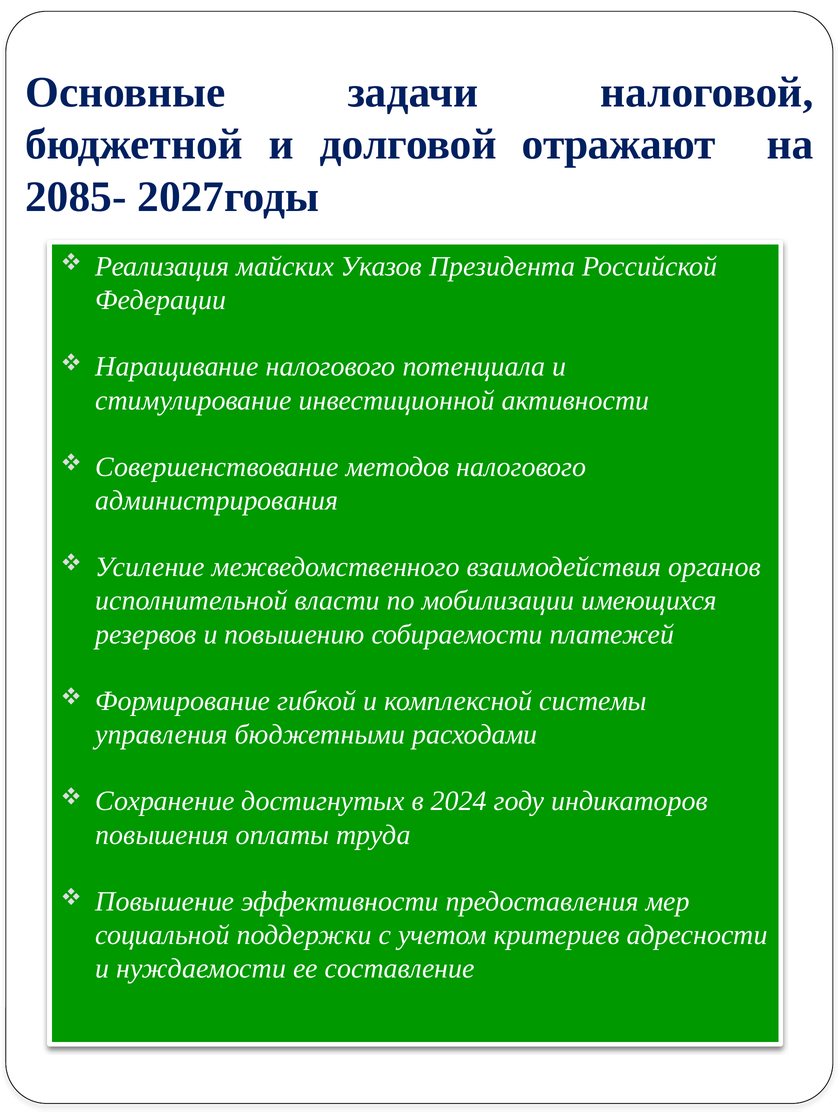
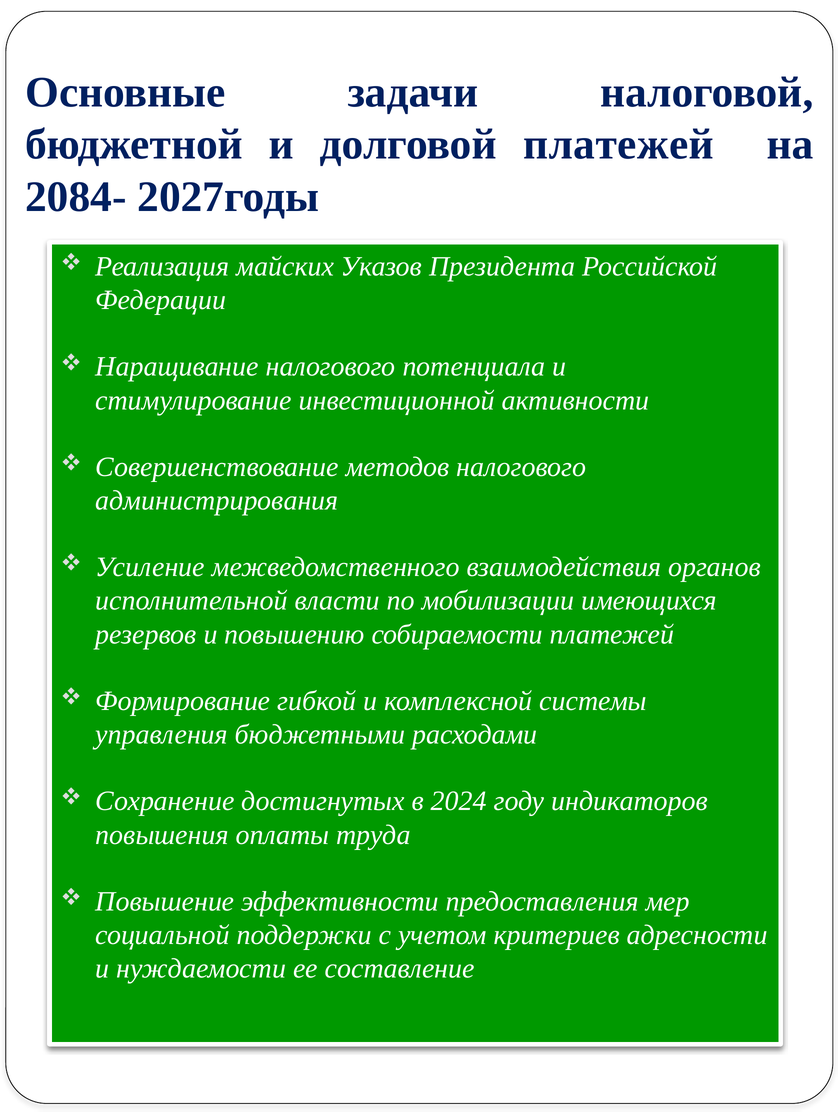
долговой отражают: отражают -> платежей
2085-: 2085- -> 2084-
